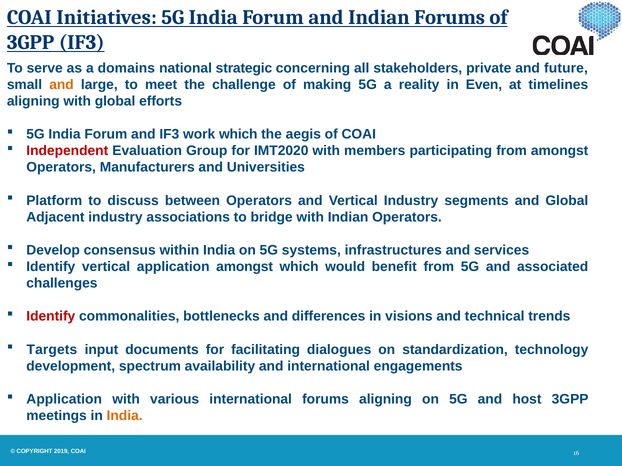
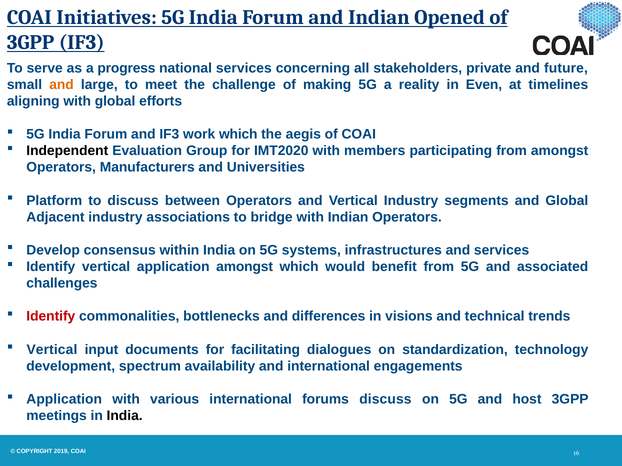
Indian Forums: Forums -> Opened
domains: domains -> progress
national strategic: strategic -> services
Independent colour: red -> black
Targets at (52, 350): Targets -> Vertical
forums aligning: aligning -> discuss
India at (125, 416) colour: orange -> black
